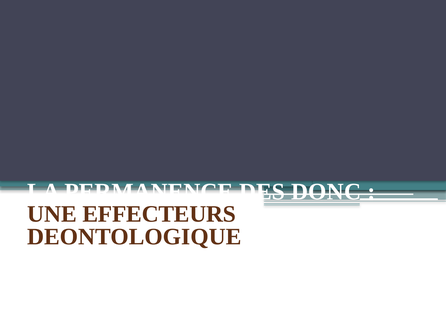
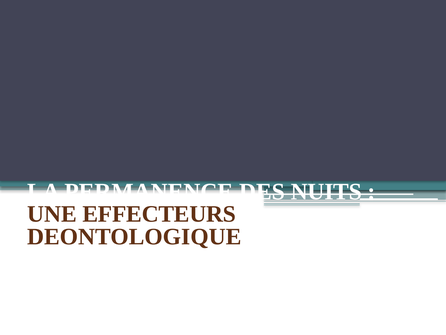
DONC: DONC -> NUITS
